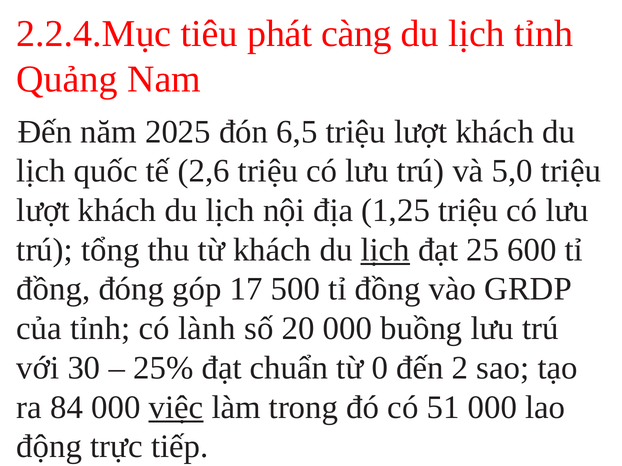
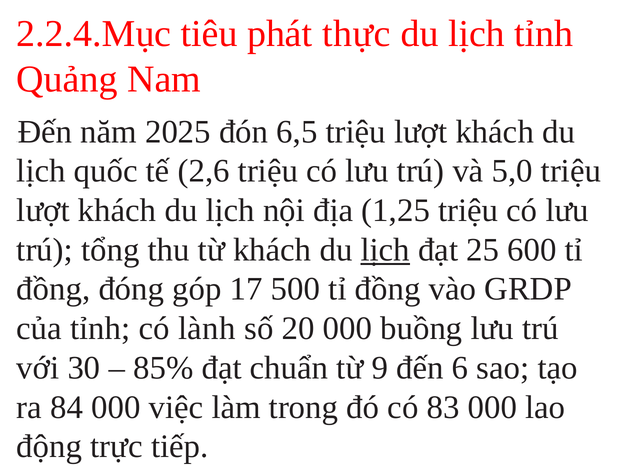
càng: càng -> thực
25%: 25% -> 85%
0: 0 -> 9
2: 2 -> 6
việc underline: present -> none
51: 51 -> 83
